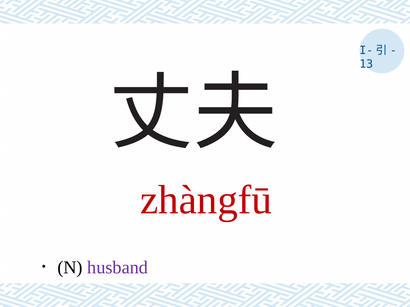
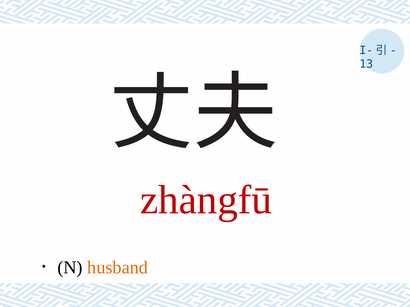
husband colour: purple -> orange
